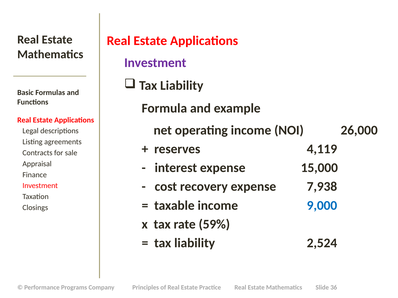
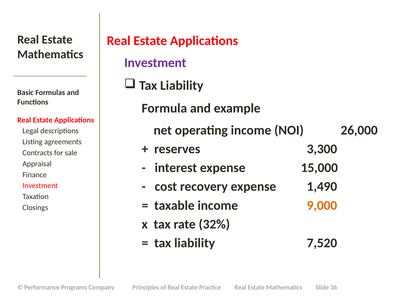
4,119: 4,119 -> 3,300
7,938: 7,938 -> 1,490
9,000 colour: blue -> orange
59%: 59% -> 32%
2,524: 2,524 -> 7,520
